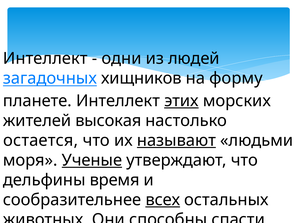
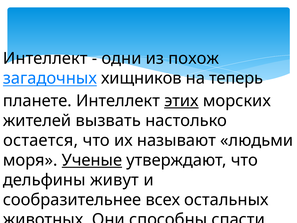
людей: людей -> похож
форму: форму -> теперь
высокая: высокая -> вызвать
называют underline: present -> none
время: время -> живут
всех underline: present -> none
